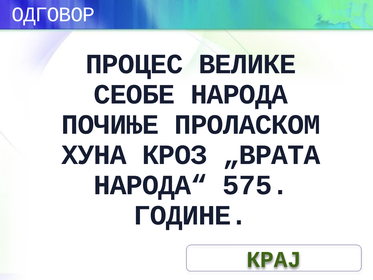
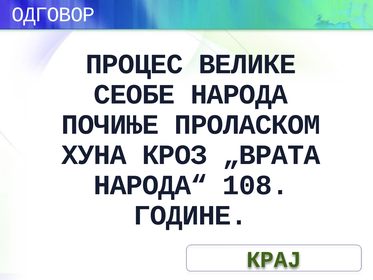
575: 575 -> 108
